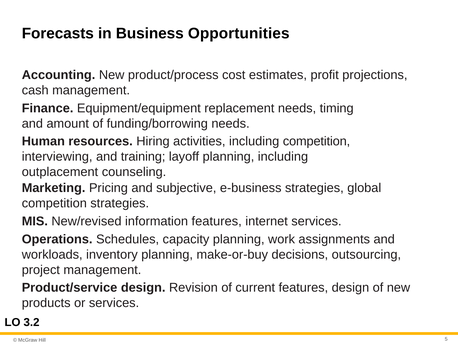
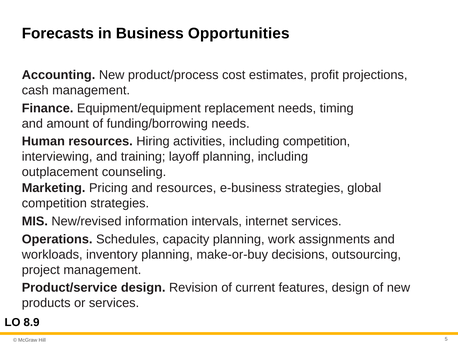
and subjective: subjective -> resources
information features: features -> intervals
3.2: 3.2 -> 8.9
